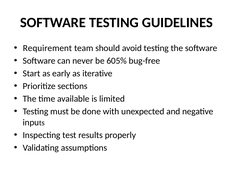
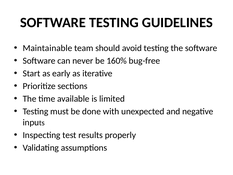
Requirement: Requirement -> Maintainable
605%: 605% -> 160%
